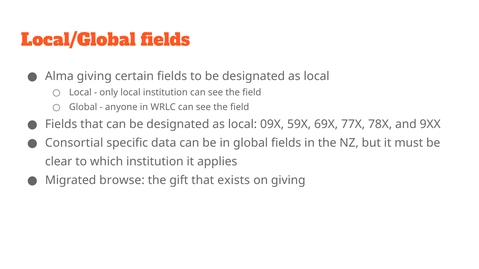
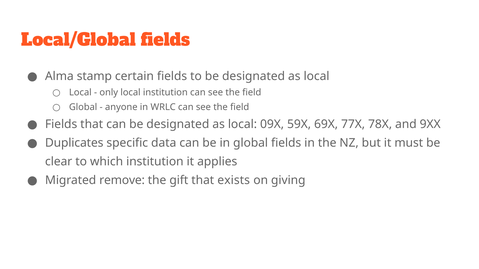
Alma giving: giving -> stamp
Consortial: Consortial -> Duplicates
browse: browse -> remove
